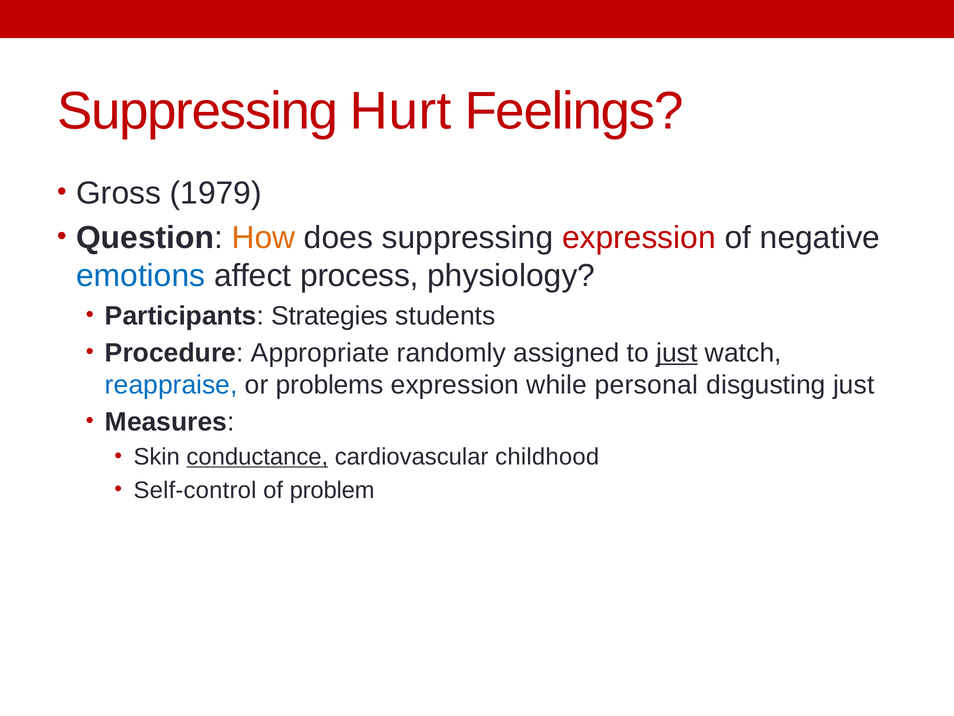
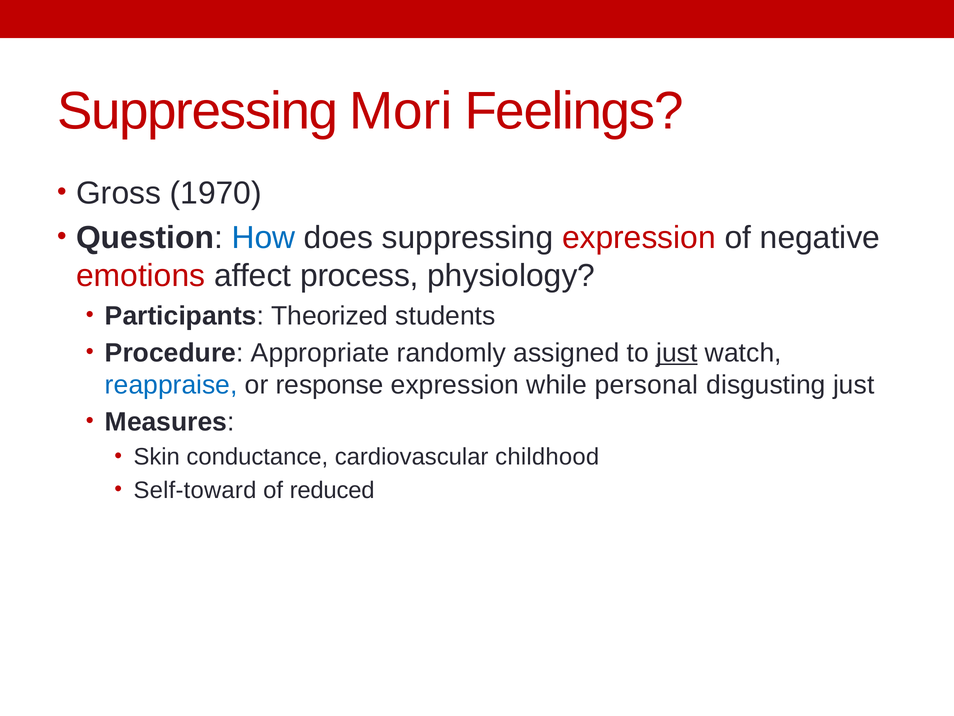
Hurt: Hurt -> Mori
1979: 1979 -> 1970
How colour: orange -> blue
emotions colour: blue -> red
Strategies: Strategies -> Theorized
problems: problems -> response
conductance underline: present -> none
Self-control: Self-control -> Self-toward
problem: problem -> reduced
